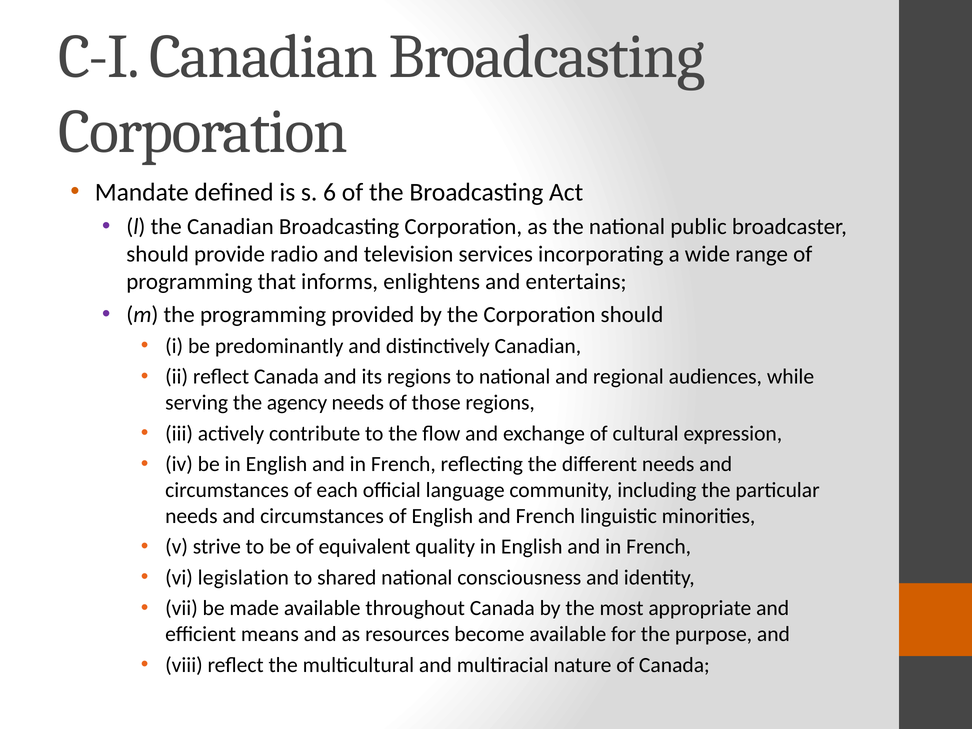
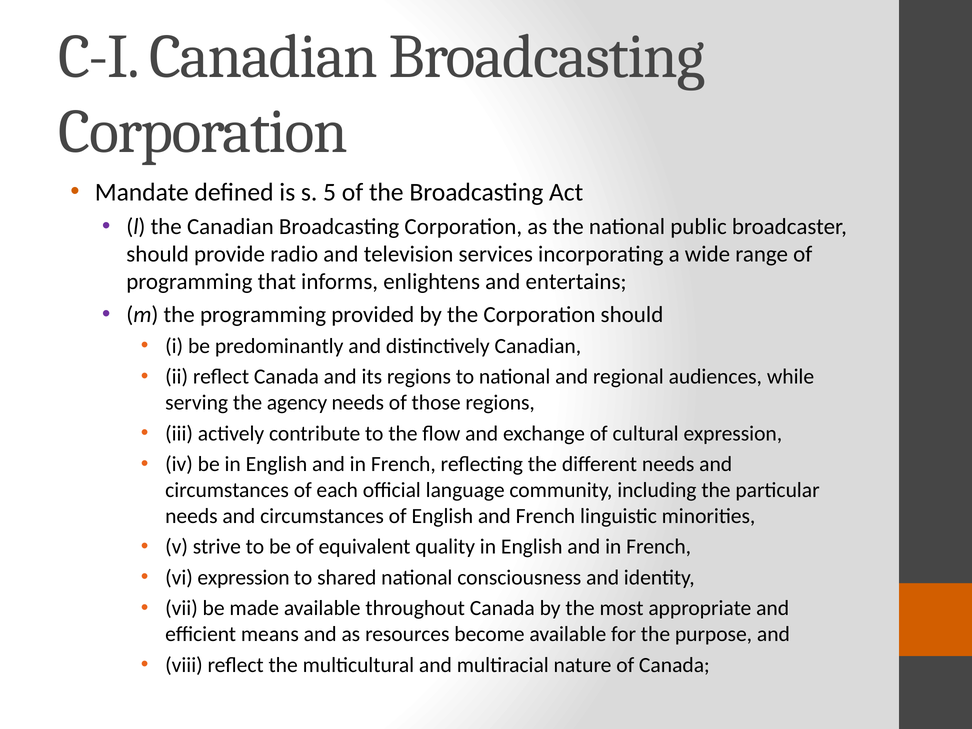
6: 6 -> 5
vi legislation: legislation -> expression
